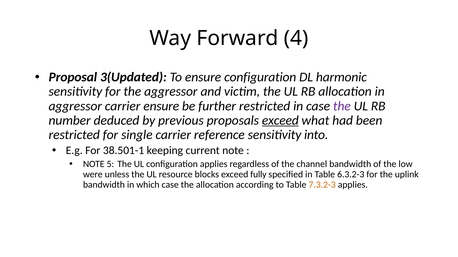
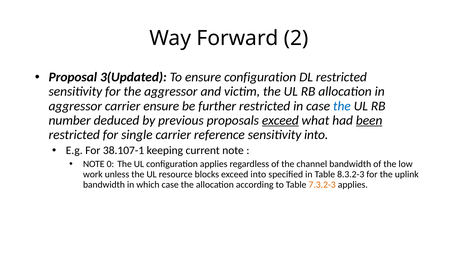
4: 4 -> 2
DL harmonic: harmonic -> restricted
the at (342, 106) colour: purple -> blue
been underline: none -> present
38.501-1: 38.501-1 -> 38.107-1
5: 5 -> 0
were: were -> work
exceed fully: fully -> into
6.3.2-3: 6.3.2-3 -> 8.3.2-3
